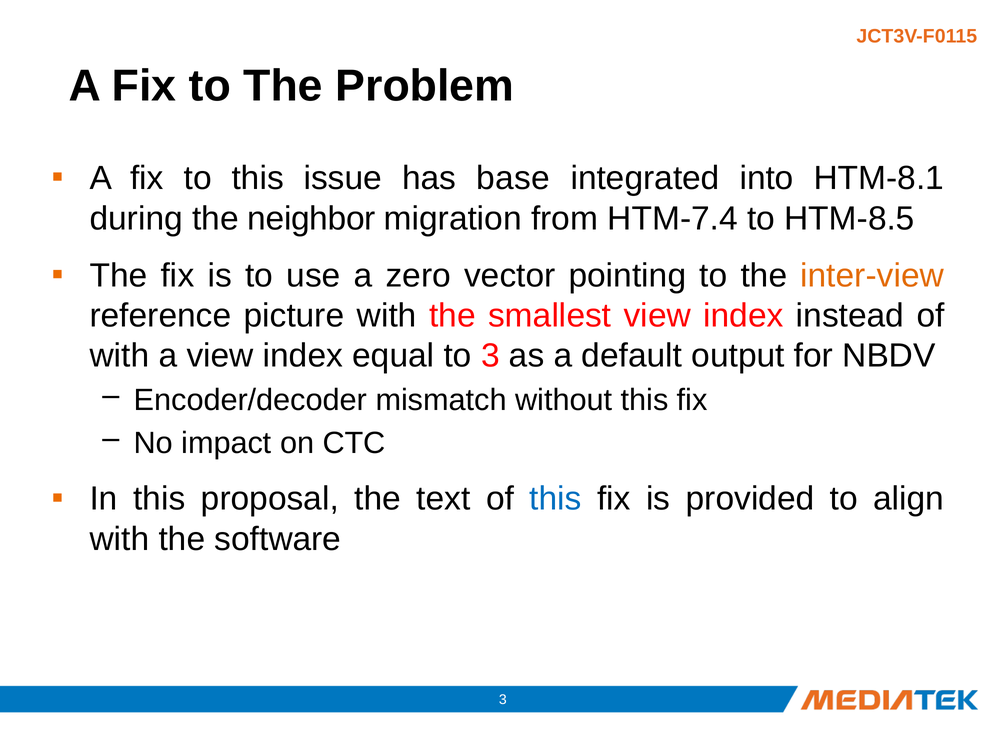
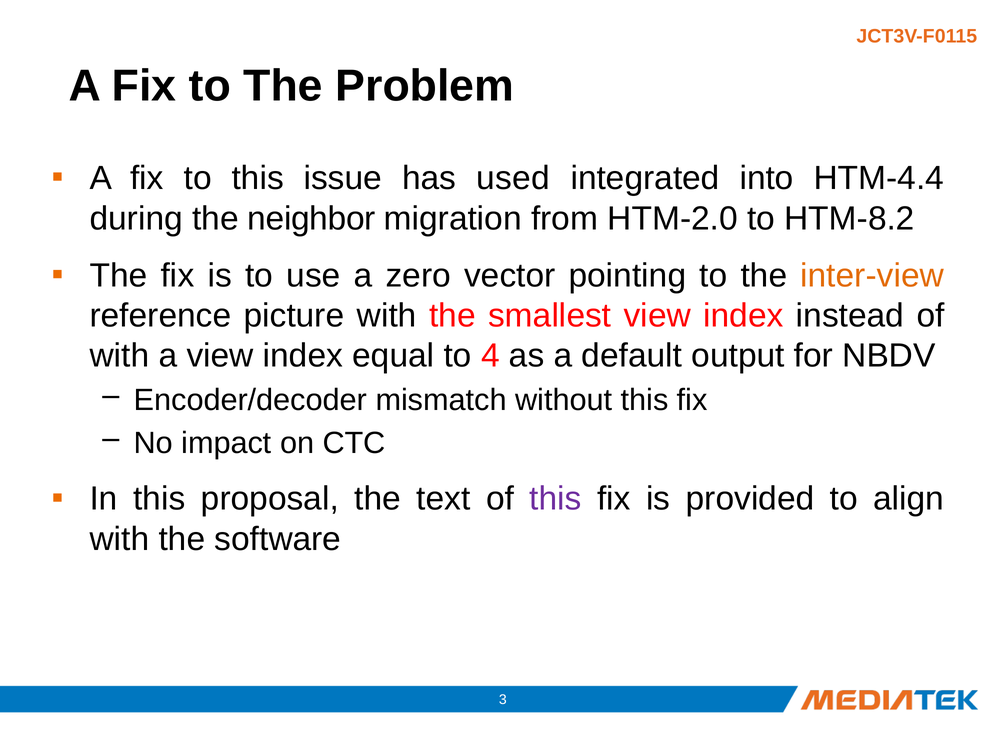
base: base -> used
HTM-8.1: HTM-8.1 -> HTM-4.4
HTM-7.4: HTM-7.4 -> HTM-2.0
HTM-8.5: HTM-8.5 -> HTM-8.2
to 3: 3 -> 4
this at (556, 499) colour: blue -> purple
